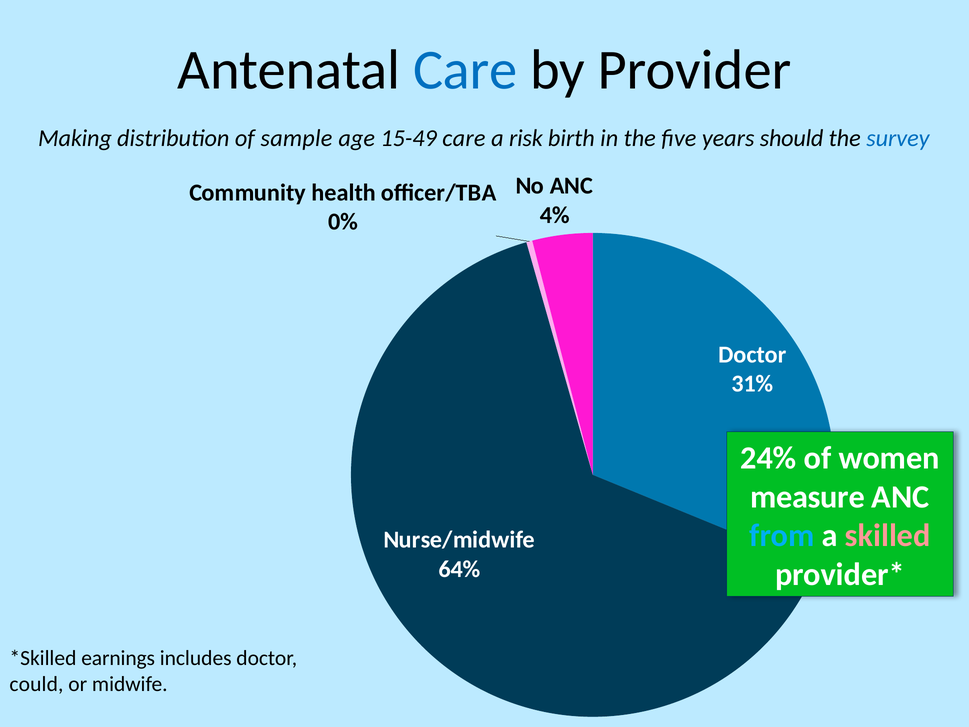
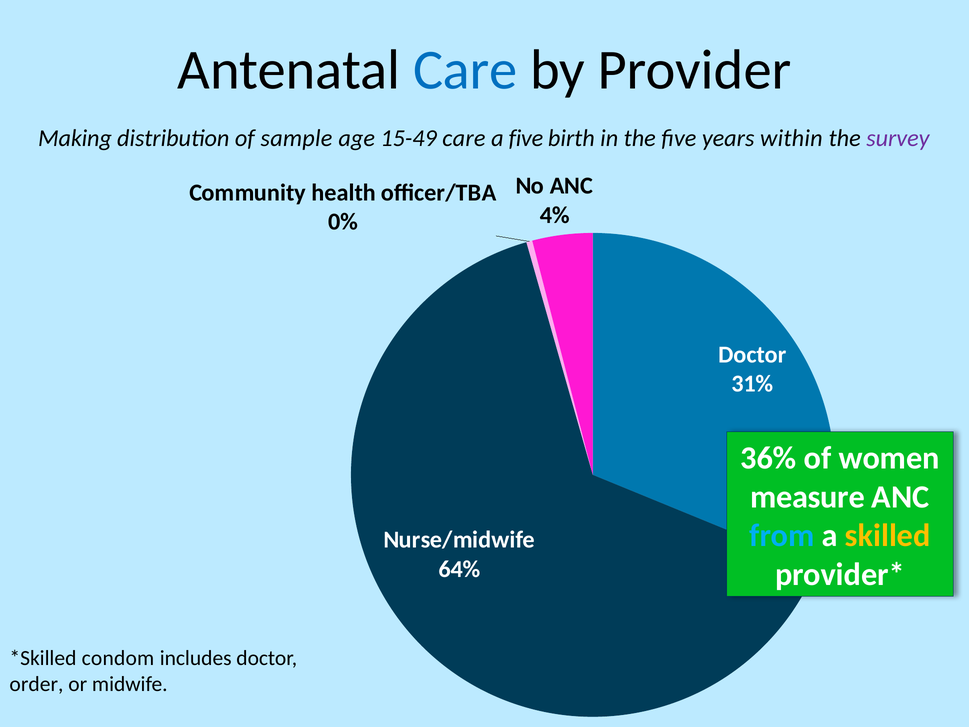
a risk: risk -> five
should: should -> within
survey colour: blue -> purple
24%: 24% -> 36%
skilled colour: pink -> yellow
earnings: earnings -> condom
could: could -> order
